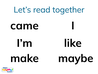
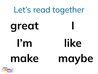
came: came -> great
